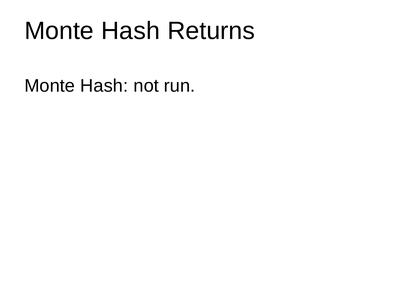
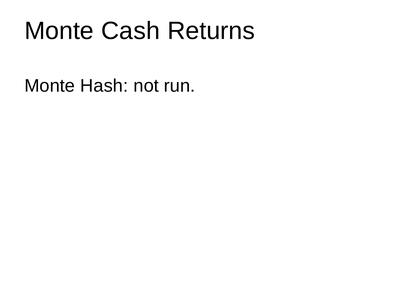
Hash at (131, 31): Hash -> Cash
